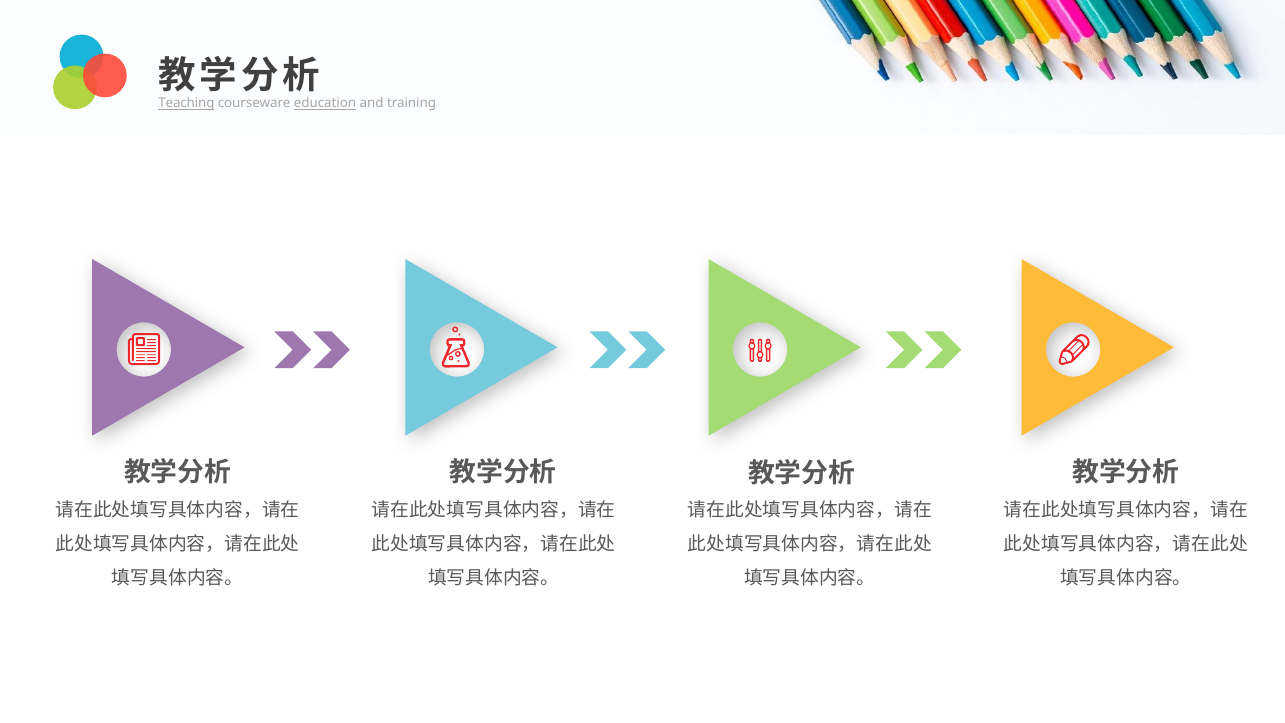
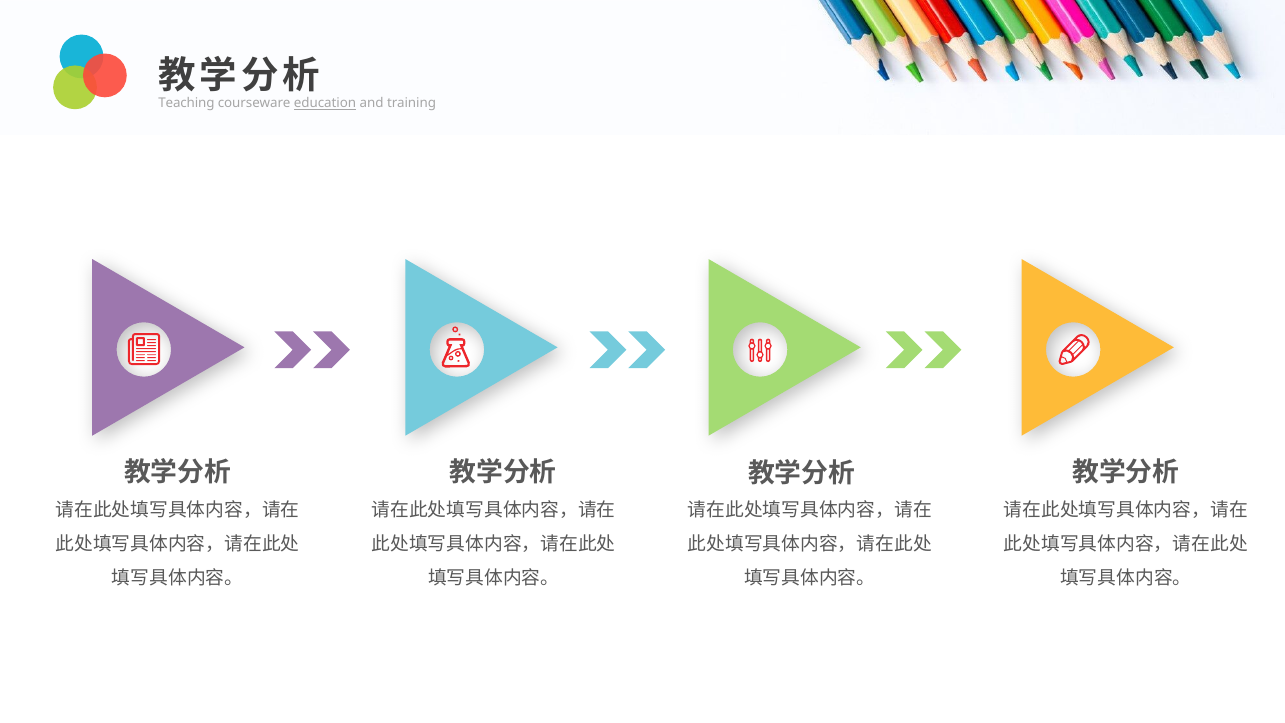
Teaching underline: present -> none
